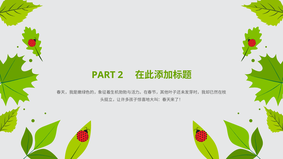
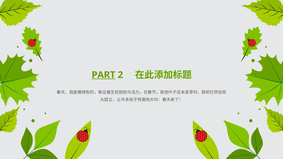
PART underline: none -> present
